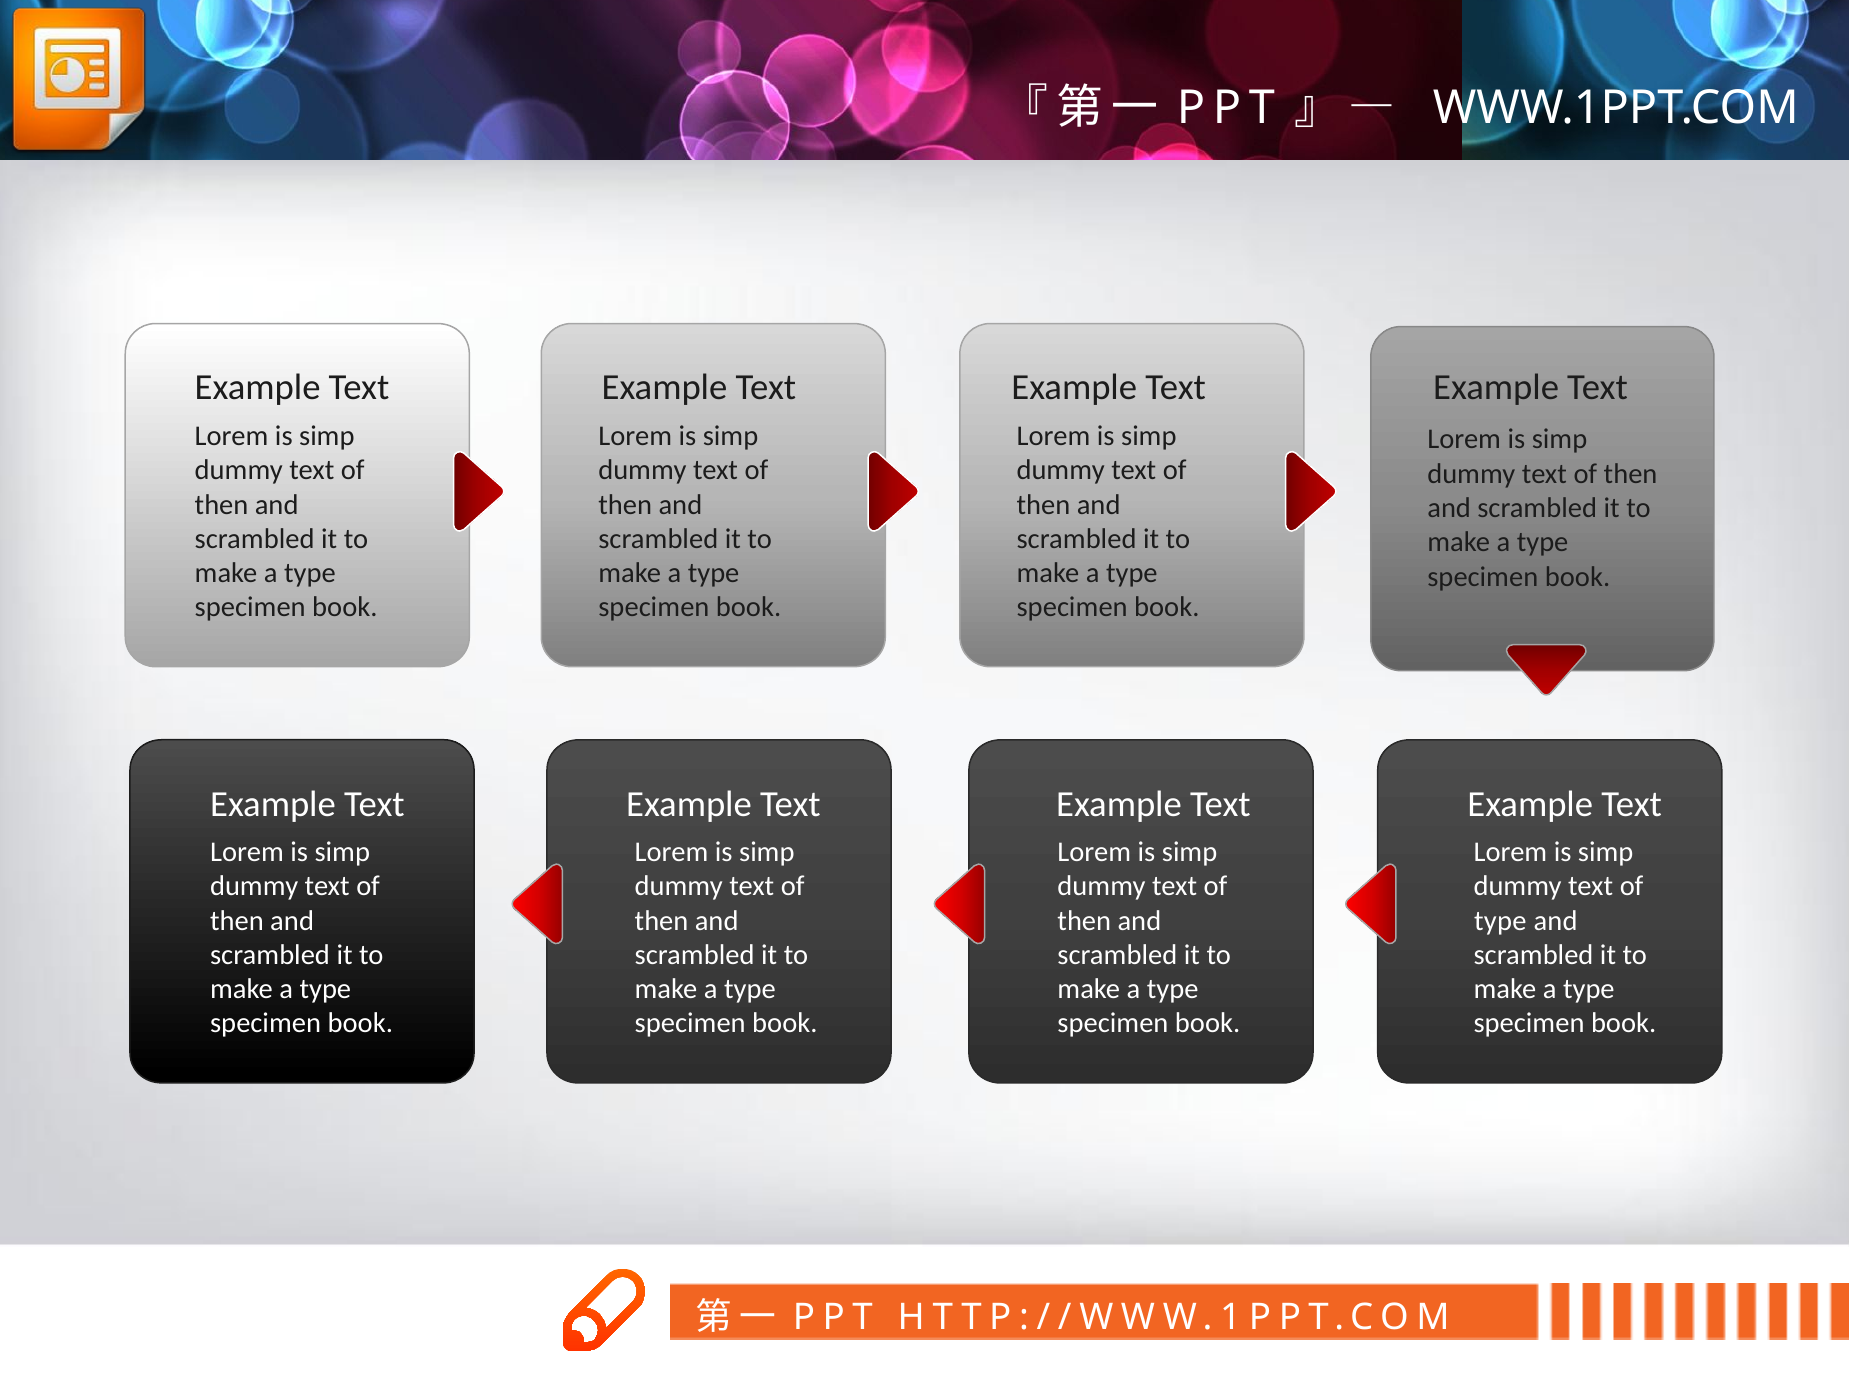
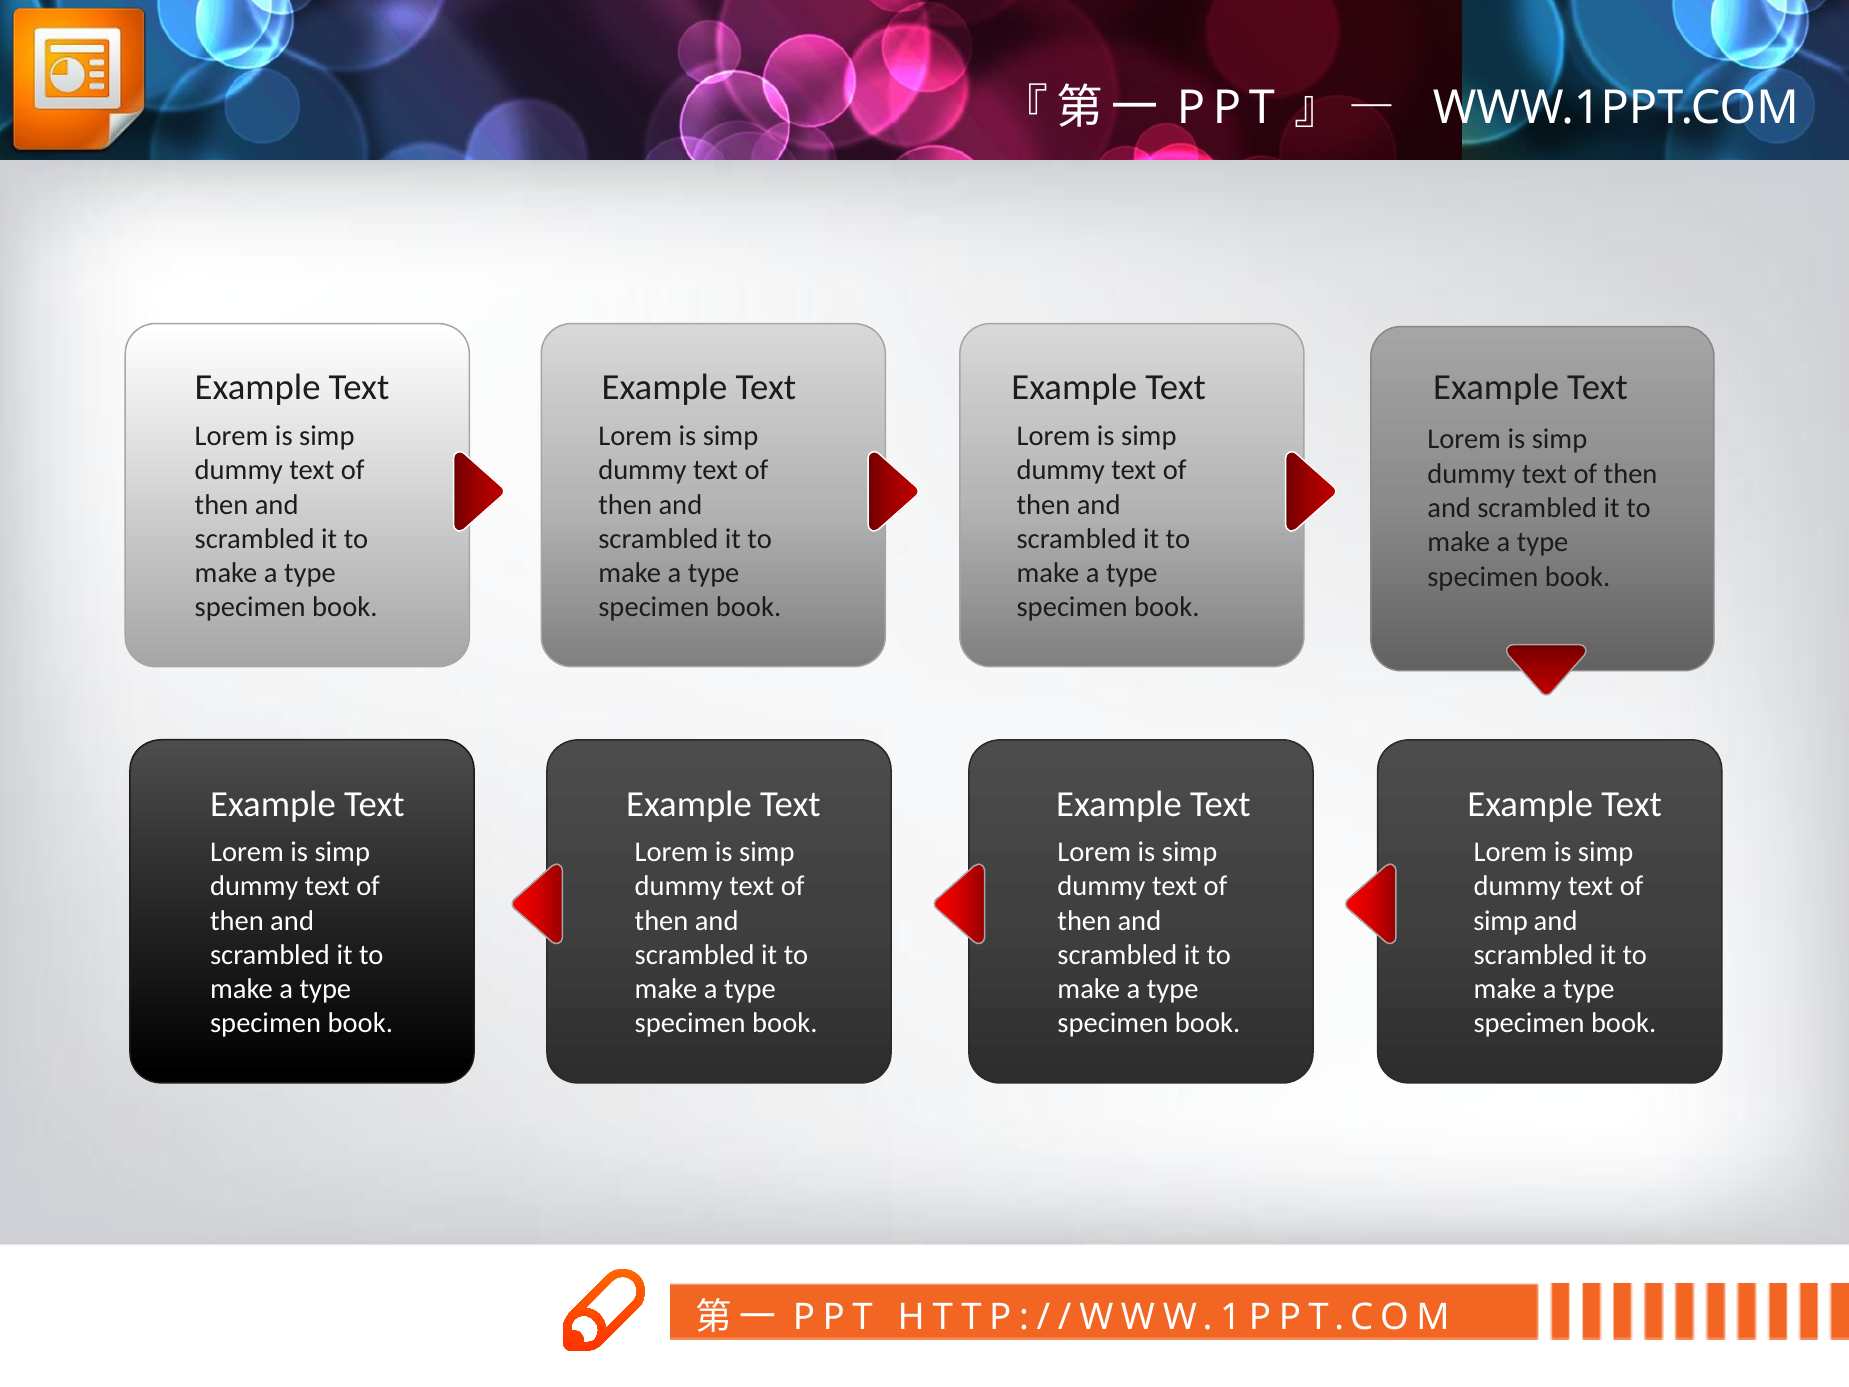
type at (1500, 920): type -> simp
